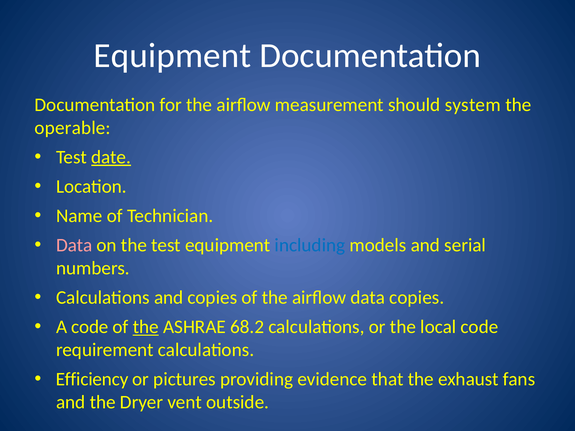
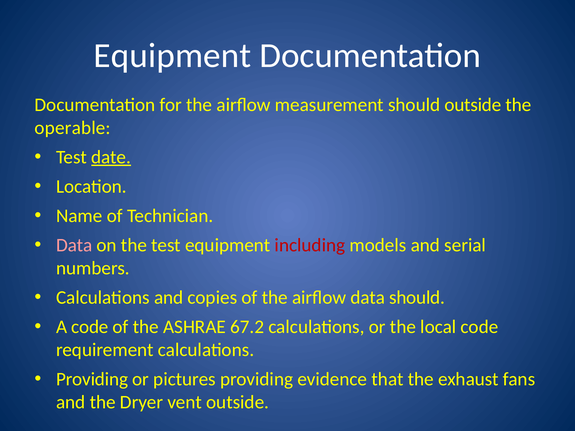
should system: system -> outside
including colour: blue -> red
data copies: copies -> should
the at (146, 327) underline: present -> none
68.2: 68.2 -> 67.2
Efficiency at (92, 380): Efficiency -> Providing
